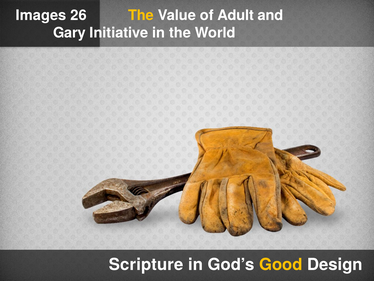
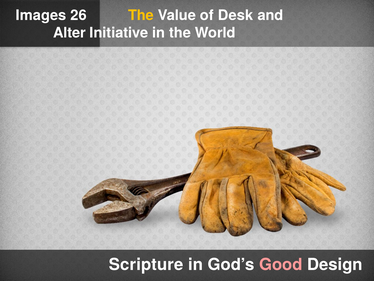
Adult: Adult -> Desk
Gary: Gary -> Alter
Good colour: yellow -> pink
